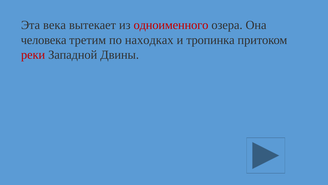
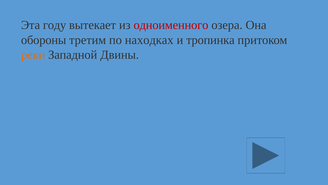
века: века -> году
человека: человека -> обороны
реки colour: red -> orange
